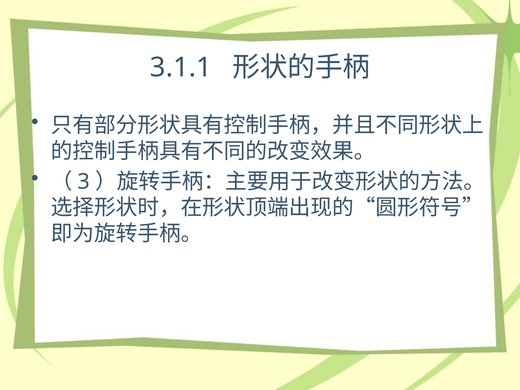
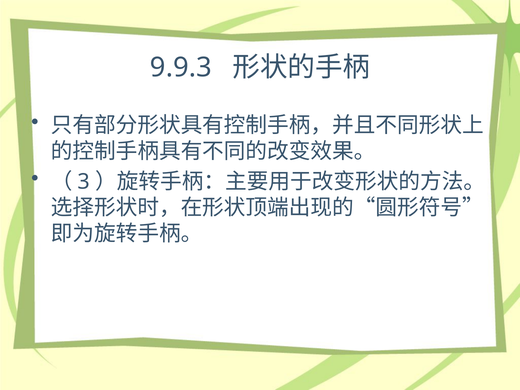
3.1.1: 3.1.1 -> 9.9.3
